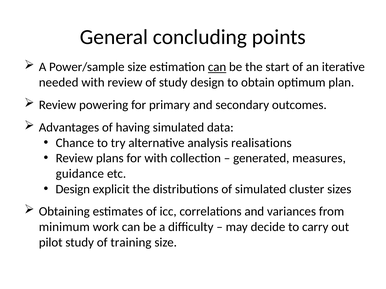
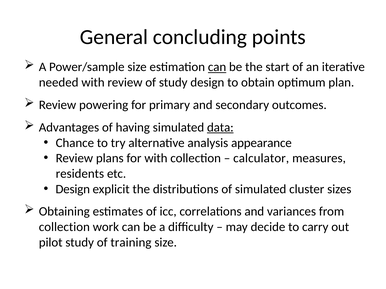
data underline: none -> present
realisations: realisations -> appearance
generated: generated -> calculator
guidance: guidance -> residents
minimum at (64, 227): minimum -> collection
